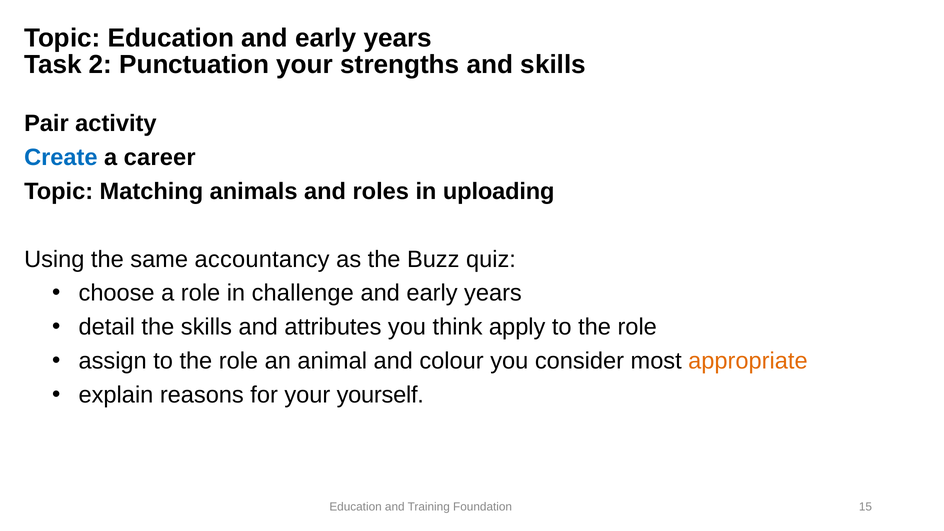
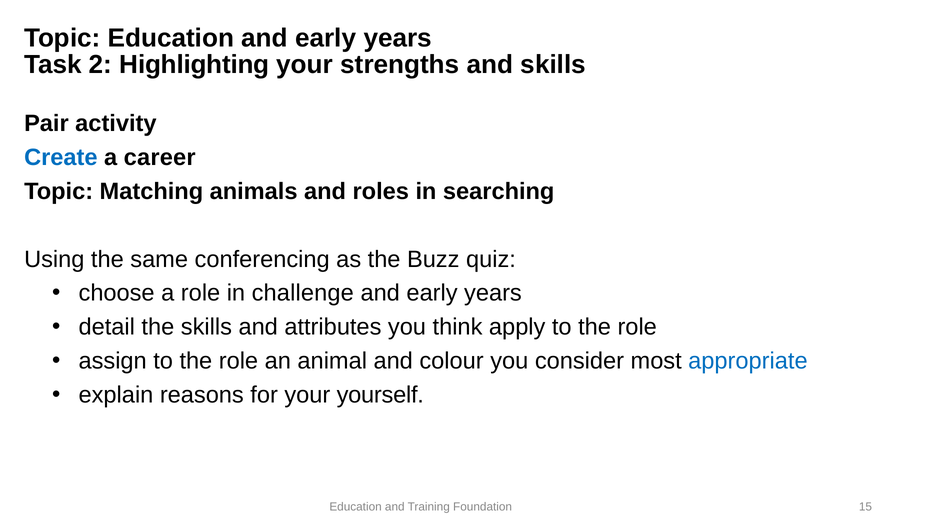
Punctuation: Punctuation -> Highlighting
uploading: uploading -> searching
accountancy: accountancy -> conferencing
appropriate colour: orange -> blue
